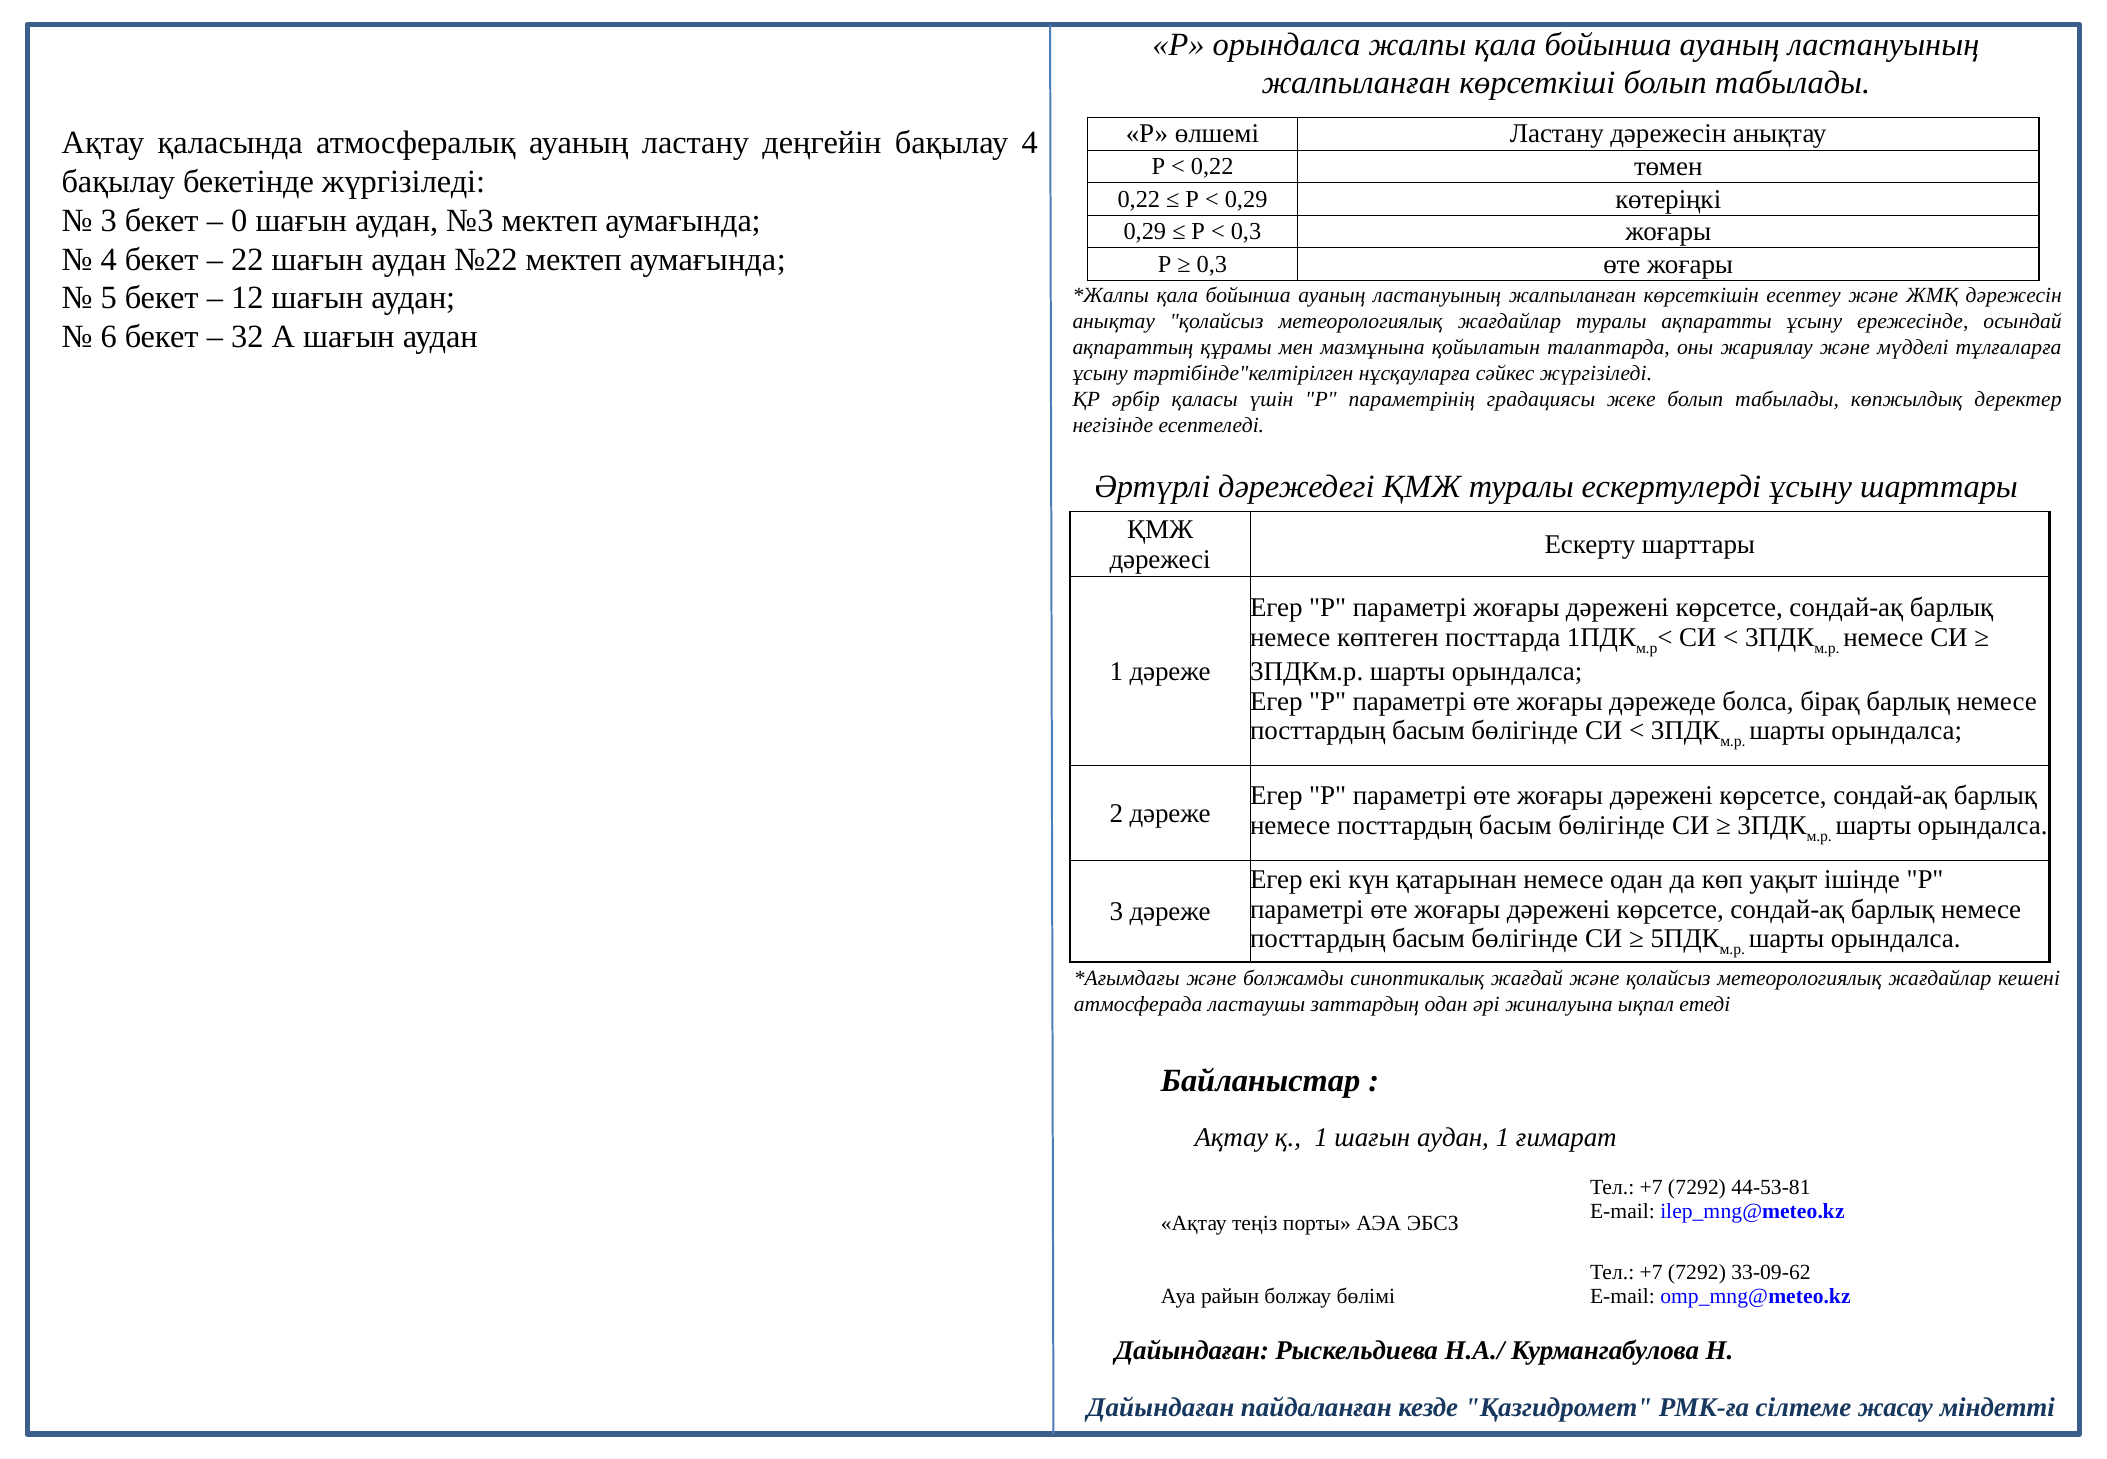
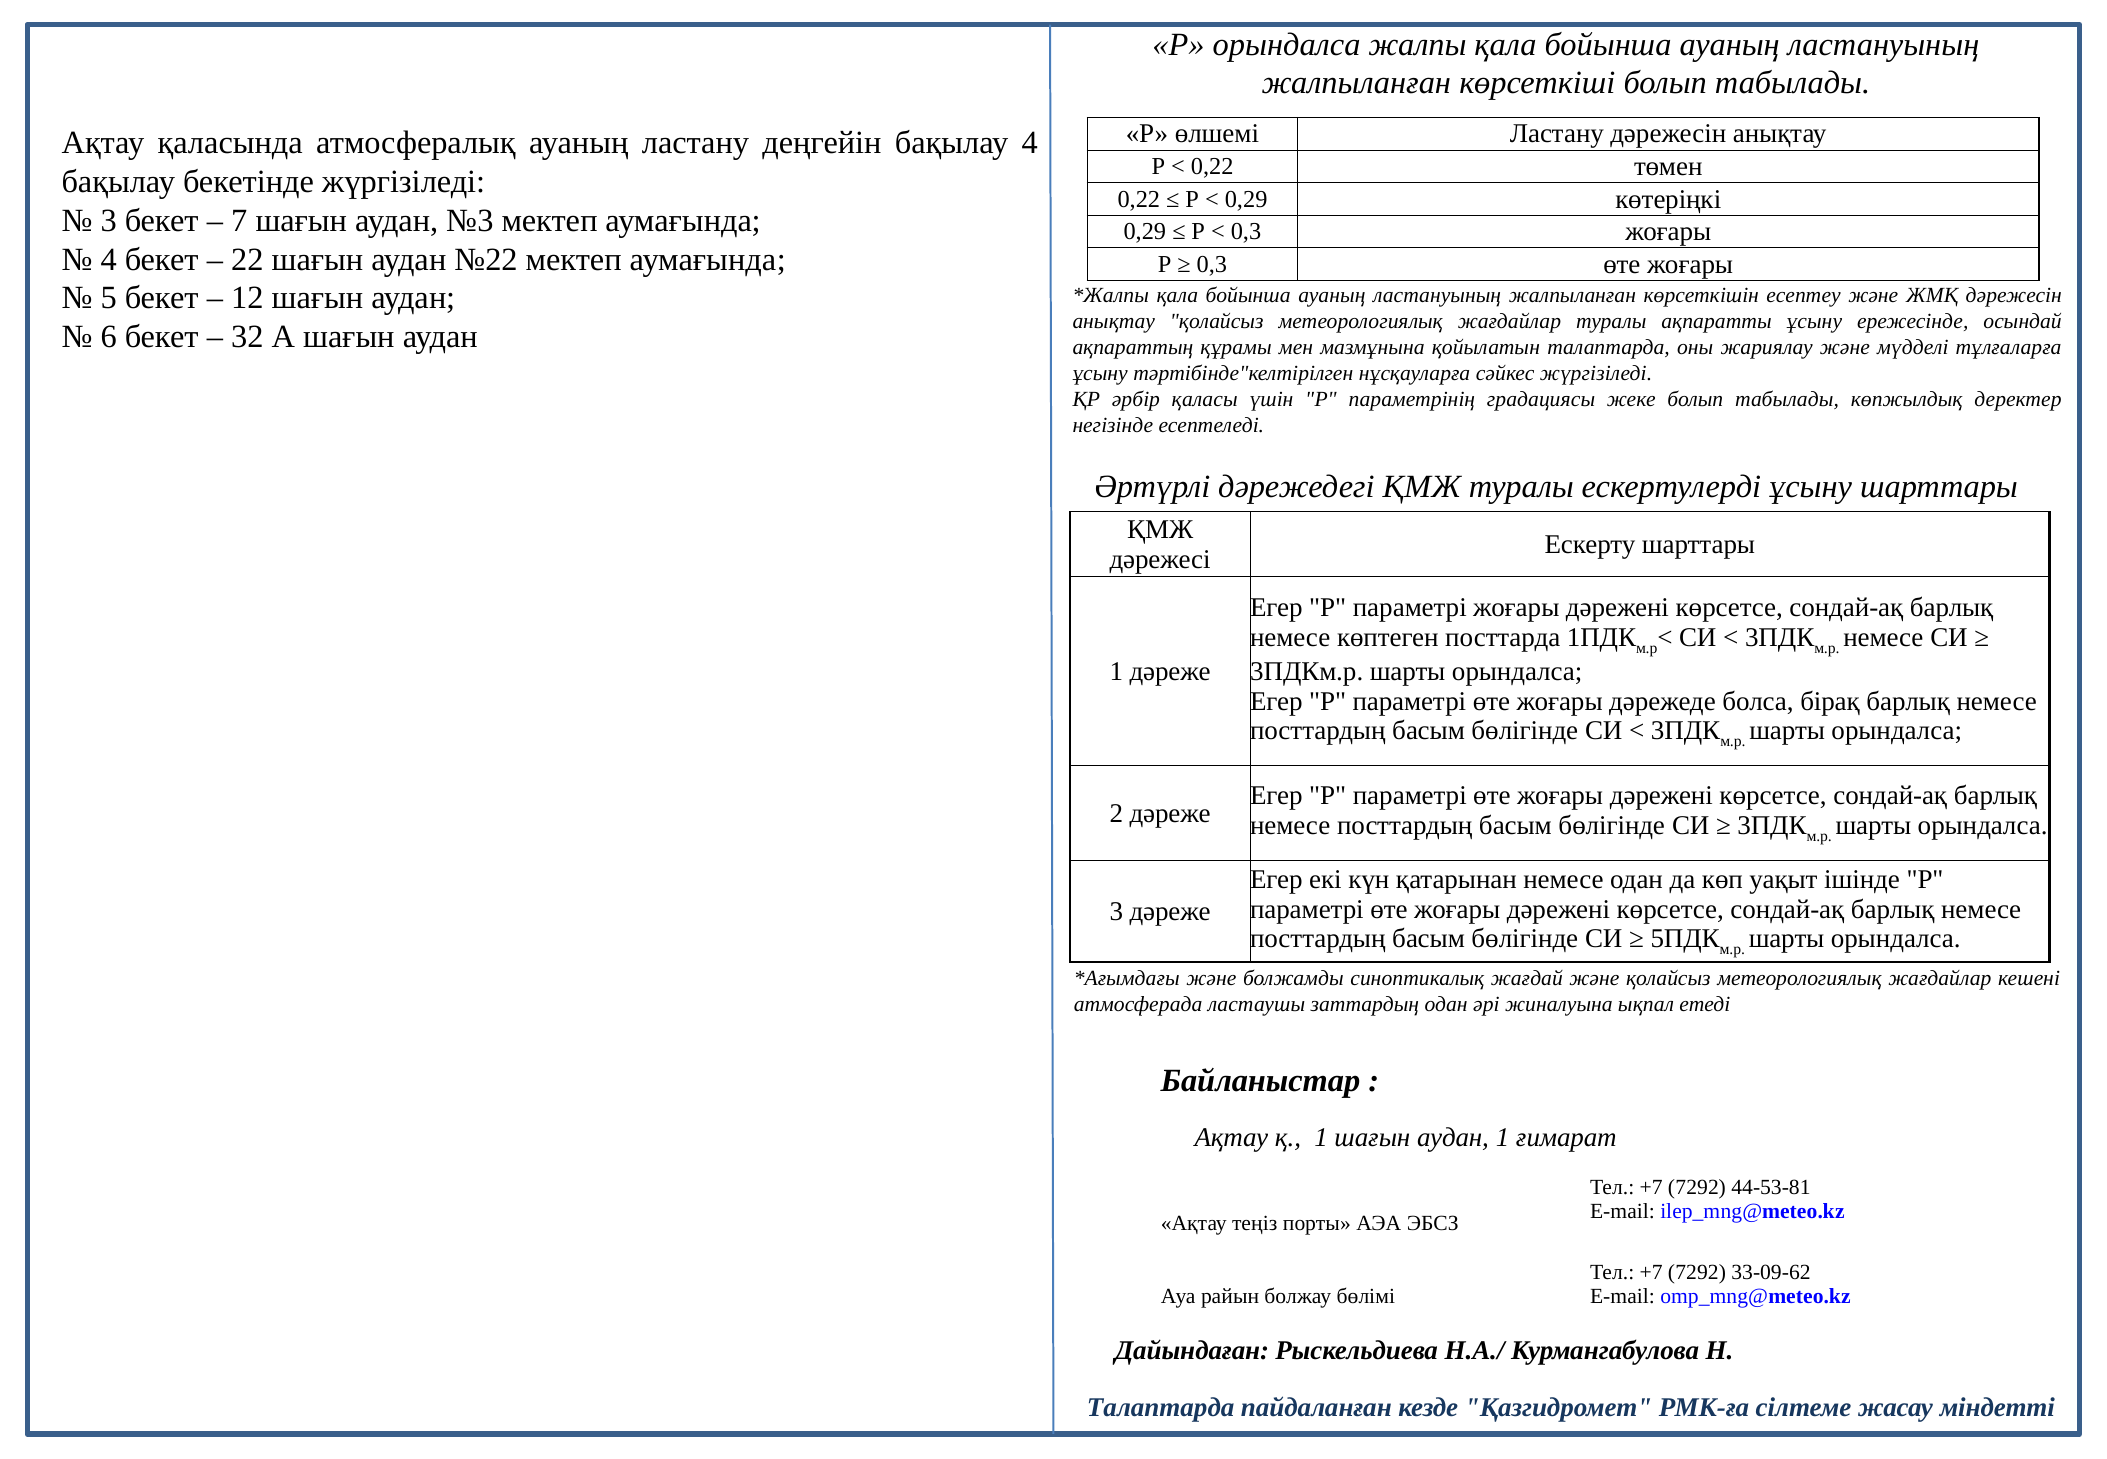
0: 0 -> 7
Дайындаған at (1161, 1407): Дайындаған -> Талаптарда
